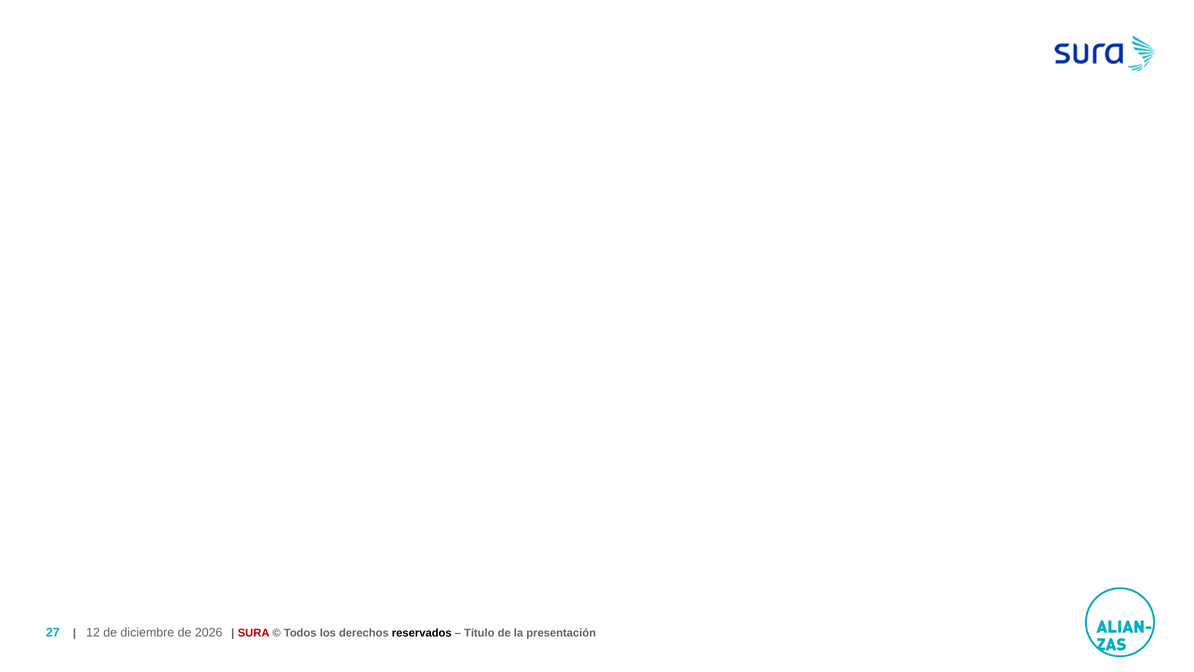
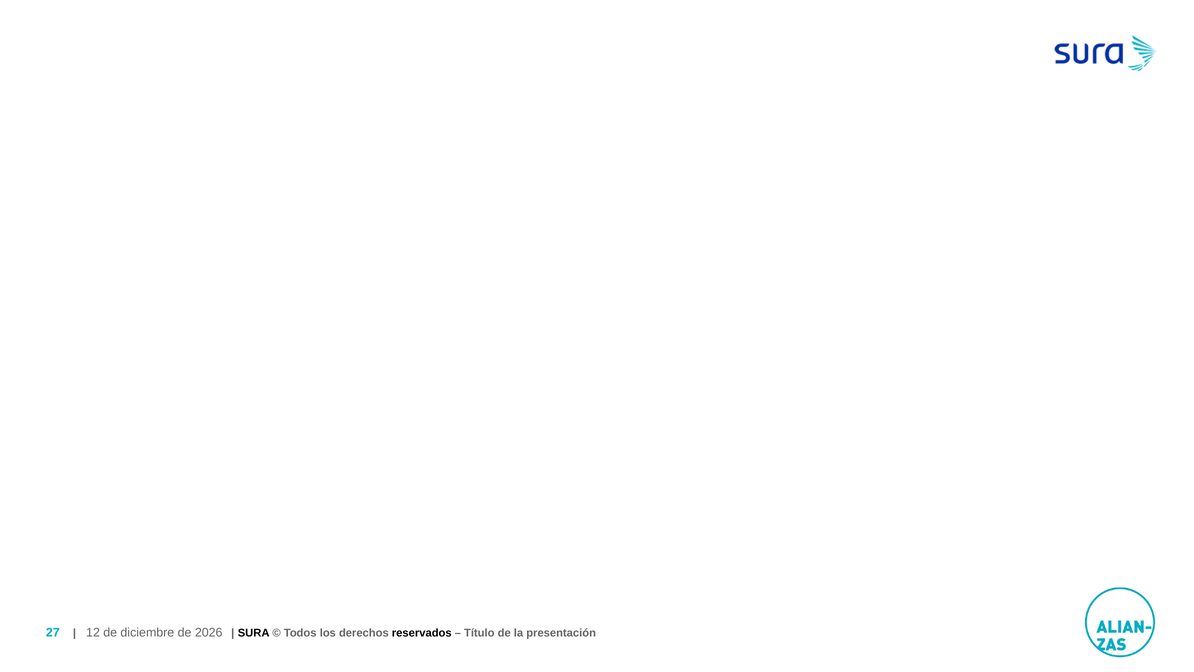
SURA colour: red -> black
